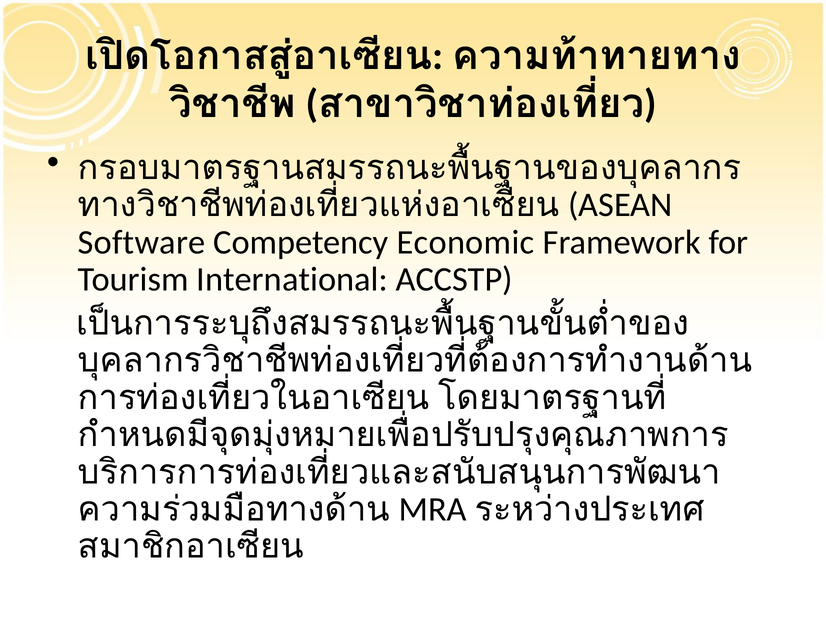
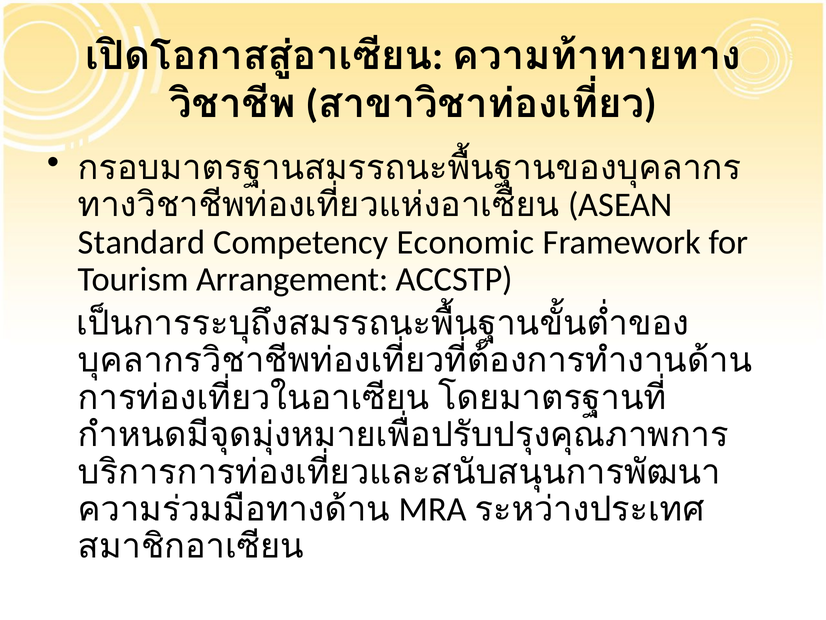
Software: Software -> Standard
International: International -> Arrangement
